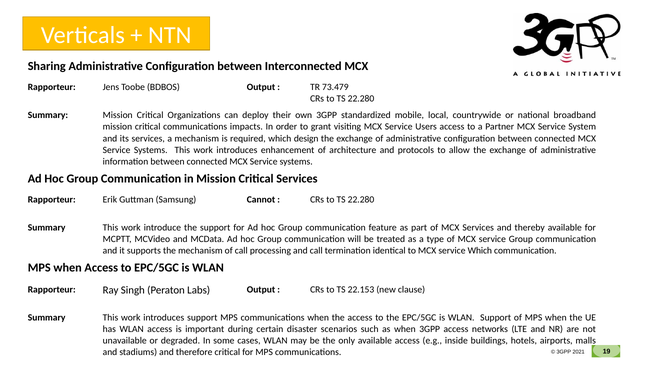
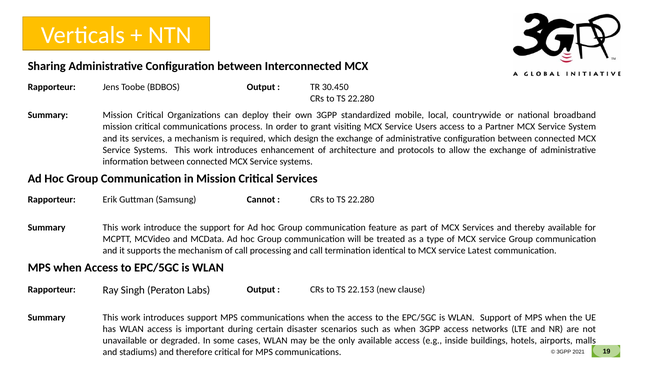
73.479: 73.479 -> 30.450
impacts: impacts -> process
service Which: Which -> Latest
